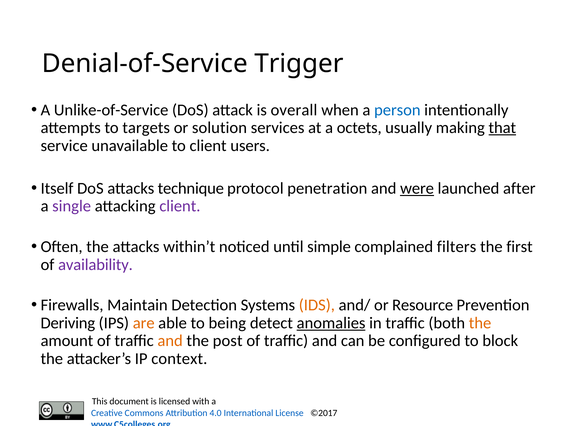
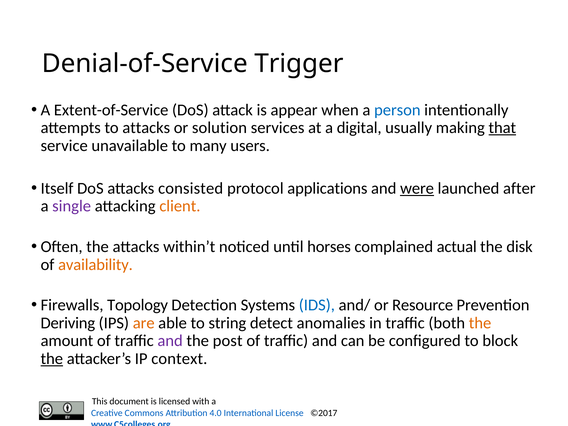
Unlike-of-Service: Unlike-of-Service -> Extent-of-Service
overall: overall -> appear
to targets: targets -> attacks
octets: octets -> digital
to client: client -> many
technique: technique -> consisted
penetration: penetration -> applications
client at (180, 206) colour: purple -> orange
simple: simple -> horses
filters: filters -> actual
first: first -> disk
availability colour: purple -> orange
Maintain: Maintain -> Topology
IDS colour: orange -> blue
being: being -> string
anomalies underline: present -> none
and at (170, 341) colour: orange -> purple
the at (52, 359) underline: none -> present
